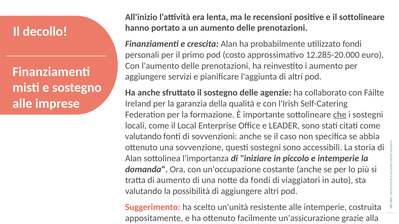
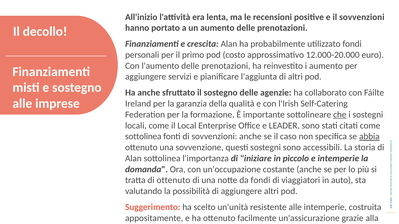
il sottolineare: sottolineare -> sovvenzioni
12.285-20.000: 12.285-20.000 -> 12.000-20.000
valutando at (143, 137): valutando -> sottolinea
abbia underline: none -> present
di aumento: aumento -> ottenuto
